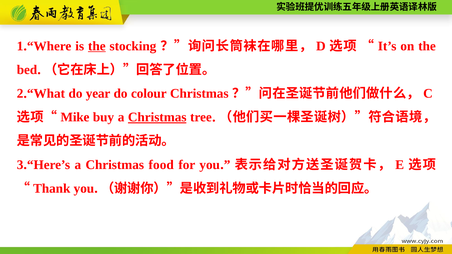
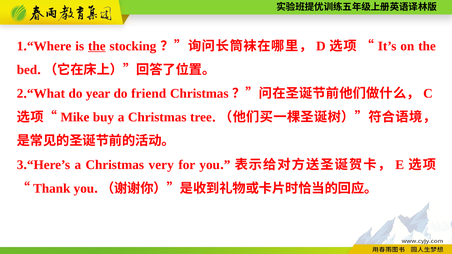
colour: colour -> friend
Christmas at (157, 117) underline: present -> none
food: food -> very
